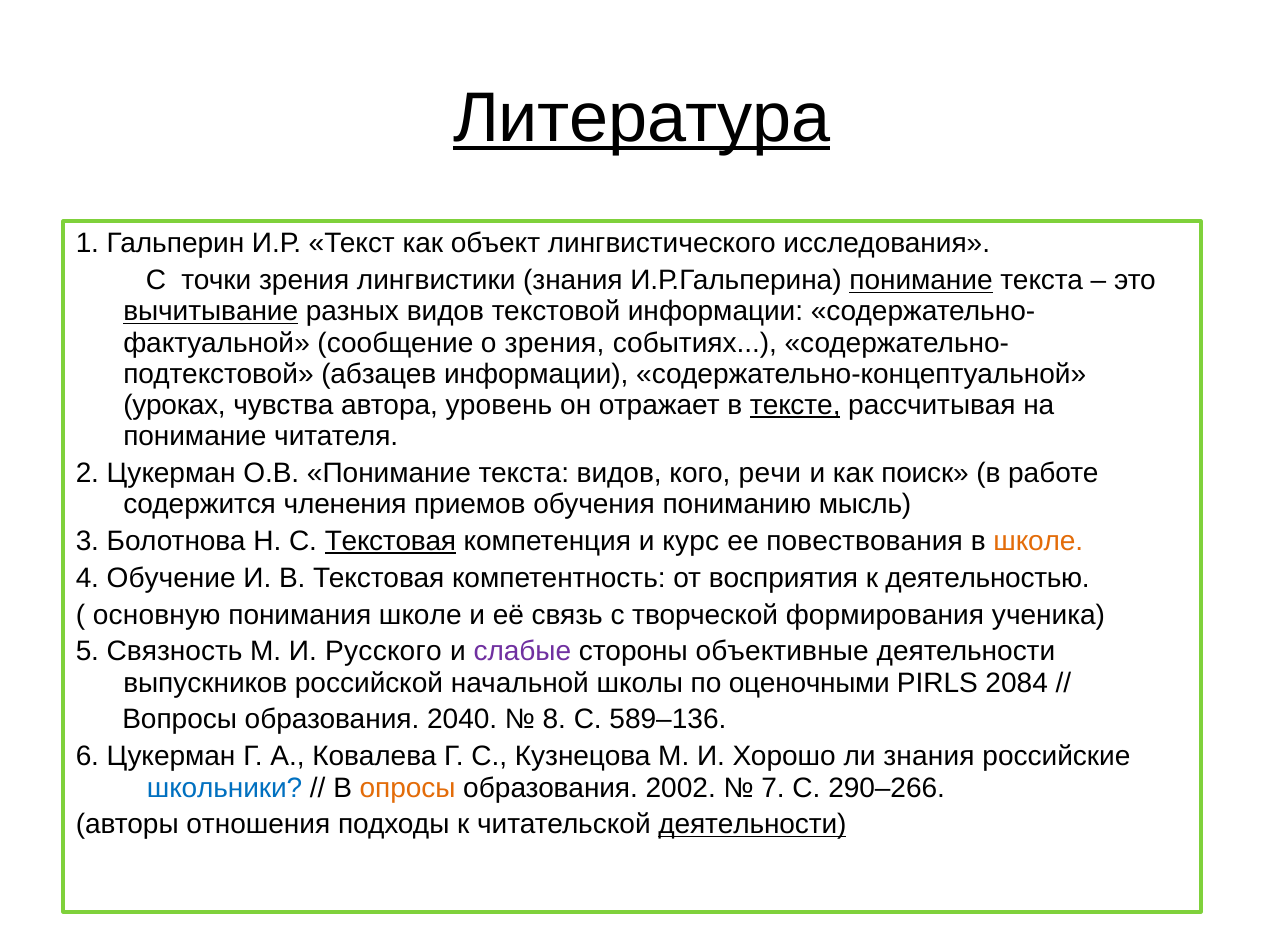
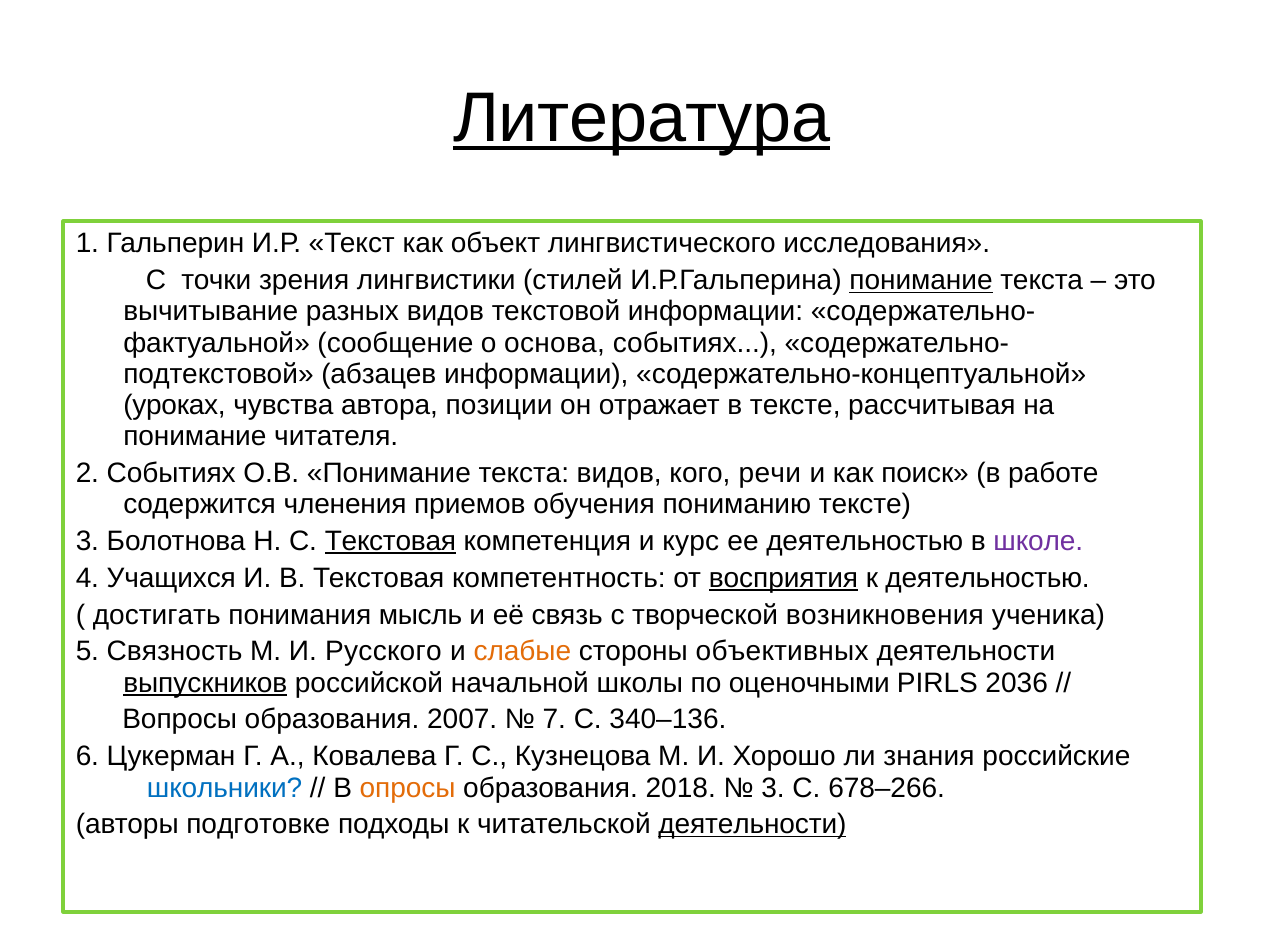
лингвистики знания: знания -> стилей
вычитывание underline: present -> none
о зрения: зрения -> основа
уровень: уровень -> позиции
тексте at (795, 405) underline: present -> none
2 Цукерман: Цукерман -> Событиях
пониманию мысль: мысль -> тексте
ее повествования: повествования -> деятельностью
школе at (1038, 541) colour: orange -> purple
Обучение: Обучение -> Учащихся
восприятия underline: none -> present
основную: основную -> достигать
понимания школе: школе -> мысль
формирования: формирования -> возникновения
слабые colour: purple -> orange
объективные: объективные -> объективных
выпускников underline: none -> present
2084: 2084 -> 2036
2040: 2040 -> 2007
8: 8 -> 7
589–136: 589–136 -> 340–136
2002: 2002 -> 2018
7 at (773, 788): 7 -> 3
290–266: 290–266 -> 678–266
отношения: отношения -> подготовке
